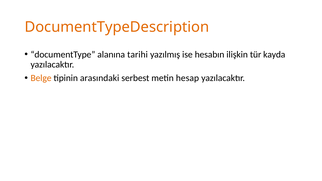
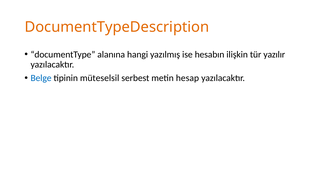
tarihi: tarihi -> hangi
kayda: kayda -> yazılır
Belge colour: orange -> blue
arasındaki: arasındaki -> müteselsil
